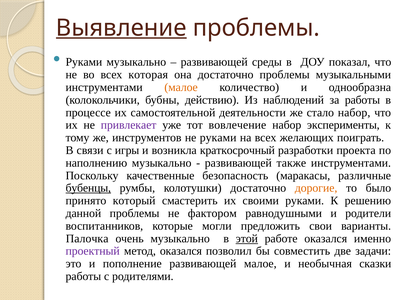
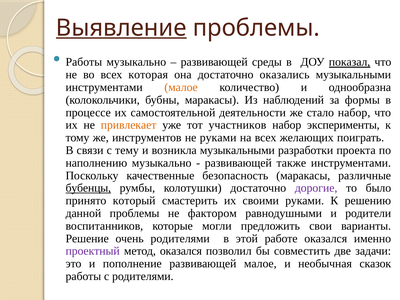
Руками at (84, 62): Руками -> Работы
показал underline: none -> present
достаточно проблемы: проблемы -> оказались
бубны действию: действию -> маракасы
за работы: работы -> формы
привлекает colour: purple -> orange
вовлечение: вовлечение -> участников
игры: игры -> тему
возникла краткосрочный: краткосрочный -> музыкальными
дорогие colour: orange -> purple
Палочка: Палочка -> Решение
очень музыкально: музыкально -> родителями
этой underline: present -> none
сказки: сказки -> сказок
